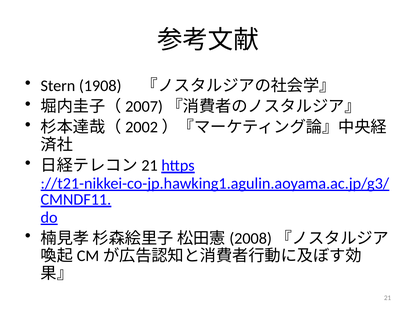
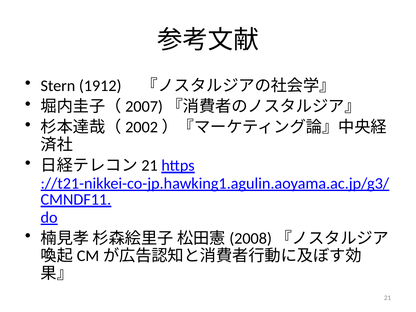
1908: 1908 -> 1912
